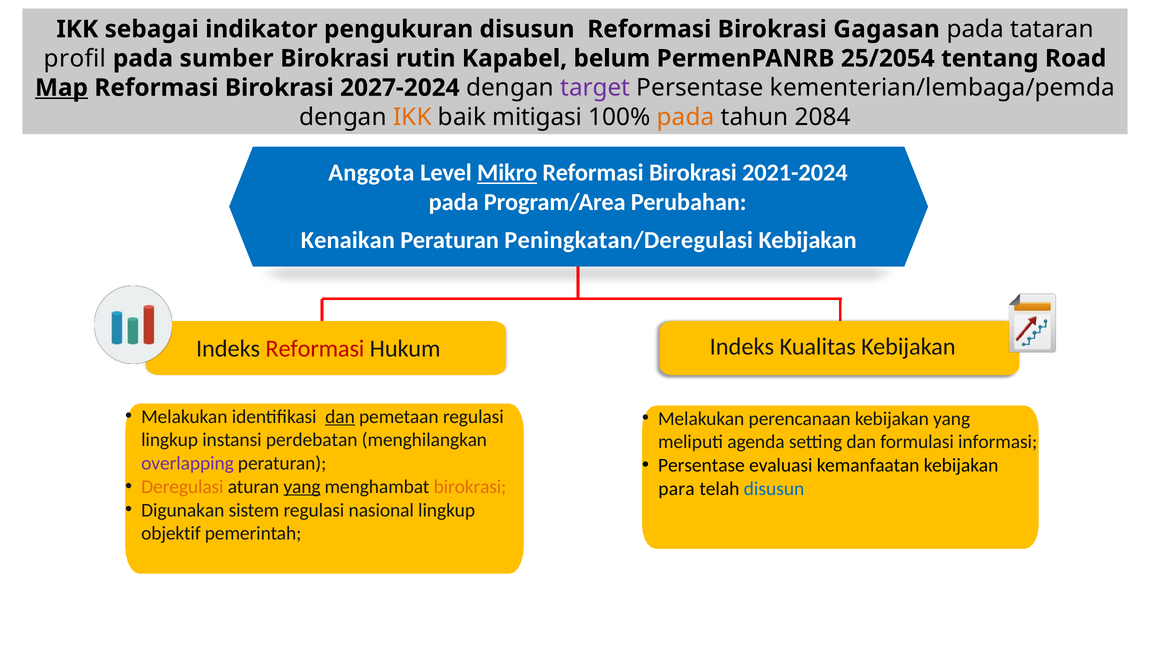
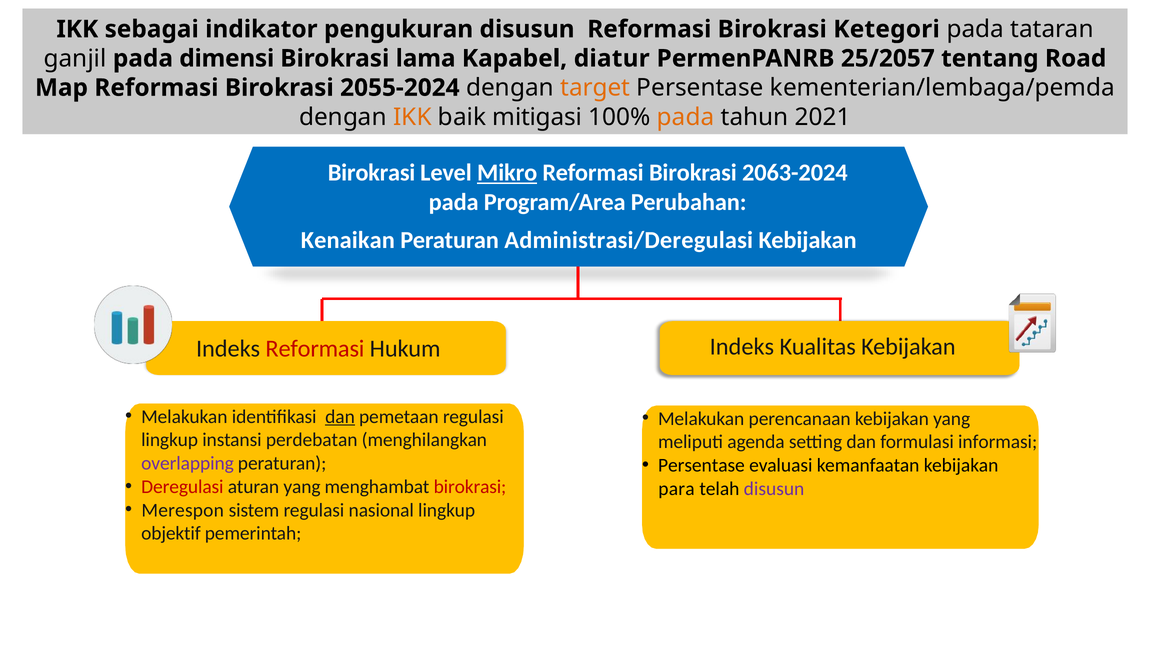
Gagasan: Gagasan -> Ketegori
profil: profil -> ganjil
sumber: sumber -> dimensi
rutin: rutin -> lama
belum: belum -> diatur
25/2054: 25/2054 -> 25/2057
Map underline: present -> none
2027-2024: 2027-2024 -> 2055-2024
target colour: purple -> orange
2084: 2084 -> 2021
Anggota at (371, 173): Anggota -> Birokrasi
2021-2024: 2021-2024 -> 2063-2024
Peningkatan/Deregulasi: Peningkatan/Deregulasi -> Administrasi/Deregulasi
Deregulasi colour: orange -> red
yang at (302, 487) underline: present -> none
birokrasi at (470, 487) colour: orange -> red
disusun at (774, 489) colour: blue -> purple
Digunakan: Digunakan -> Merespon
